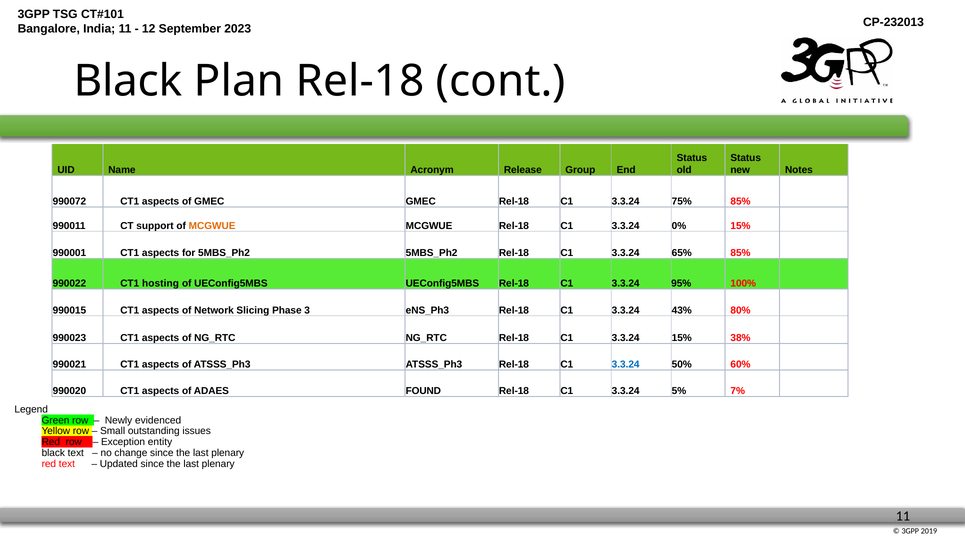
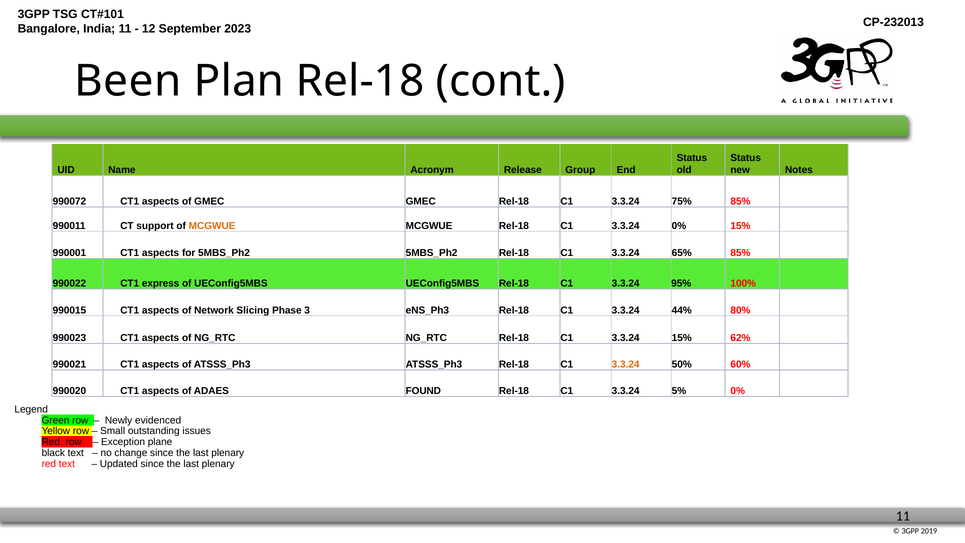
Black at (128, 81): Black -> Been
hosting: hosting -> express
43%: 43% -> 44%
38%: 38% -> 62%
3.3.24 at (626, 364) colour: blue -> orange
5% 7%: 7% -> 0%
entity: entity -> plane
